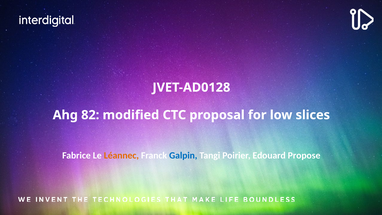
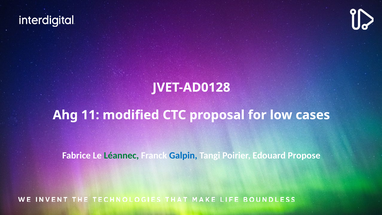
82: 82 -> 11
slices: slices -> cases
Léannec colour: orange -> green
